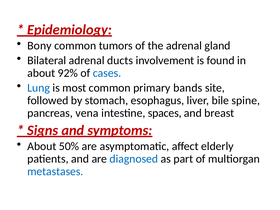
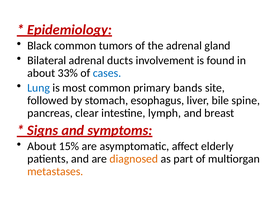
Bony: Bony -> Black
92%: 92% -> 33%
vena: vena -> clear
spaces: spaces -> lymph
50%: 50% -> 15%
diagnosed colour: blue -> orange
metastases colour: blue -> orange
